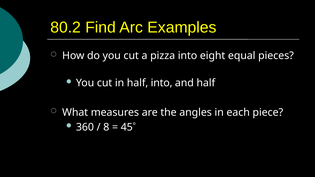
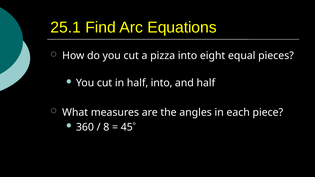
80.2: 80.2 -> 25.1
Examples: Examples -> Equations
